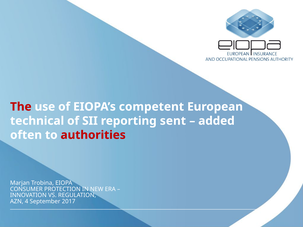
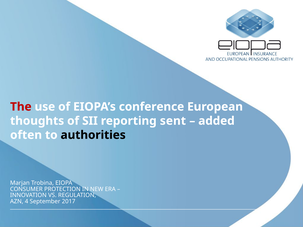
competent: competent -> conference
technical: technical -> thoughts
authorities colour: red -> black
